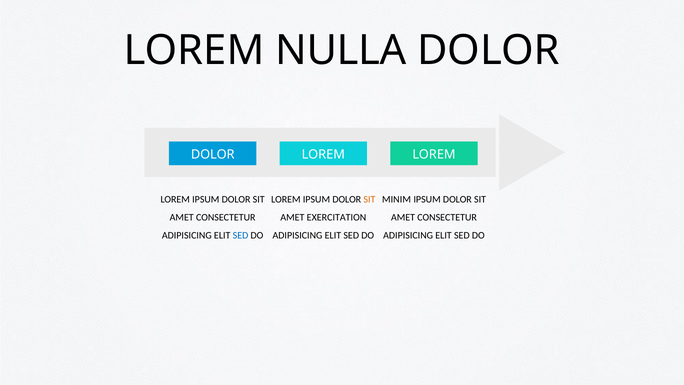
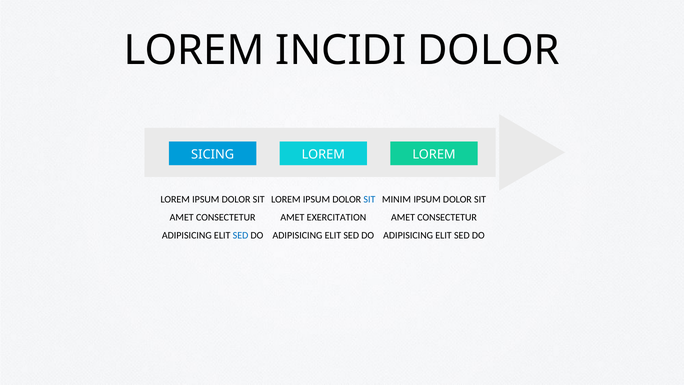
NULLA: NULLA -> INCIDI
DOLOR at (213, 154): DOLOR -> SICING
SIT at (369, 200) colour: orange -> blue
